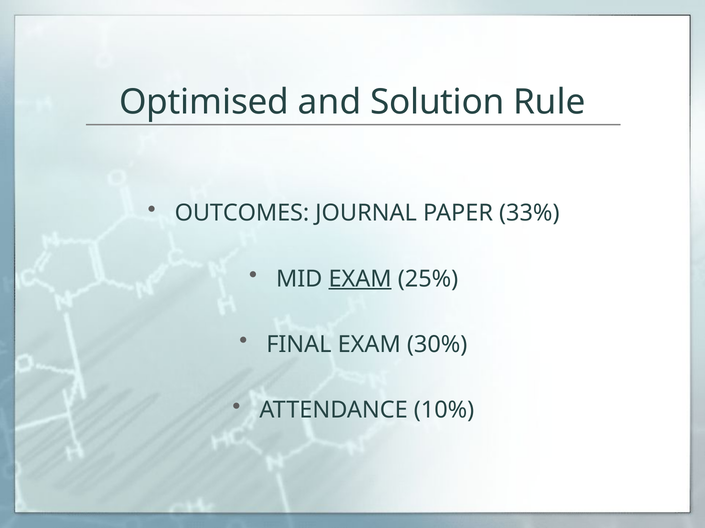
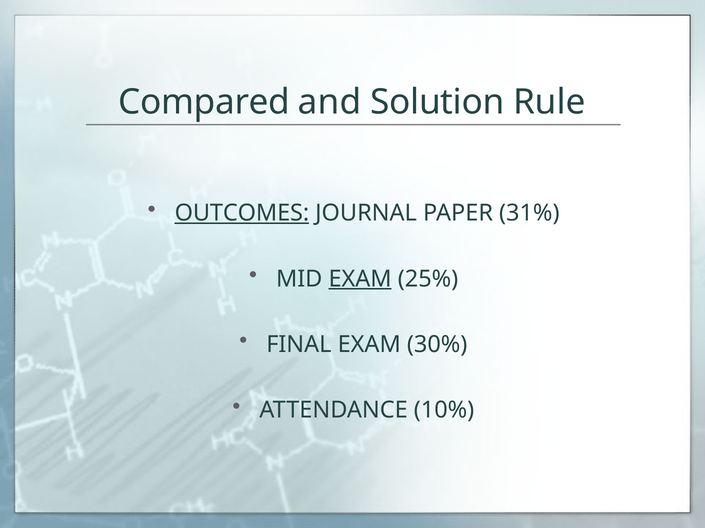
Optimised: Optimised -> Compared
OUTCOMES underline: none -> present
33%: 33% -> 31%
